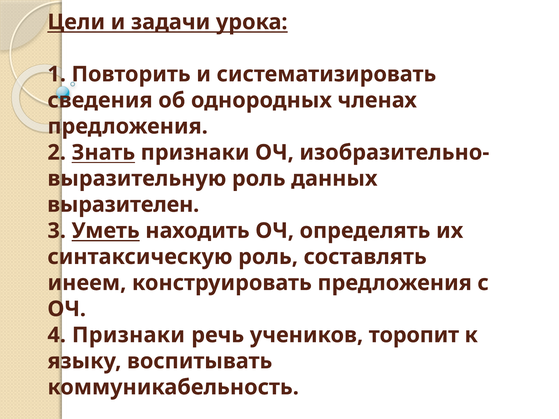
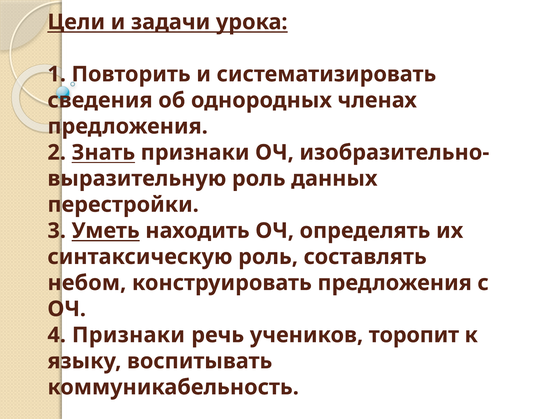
выразителен: выразителен -> перестройки
инеем: инеем -> небом
